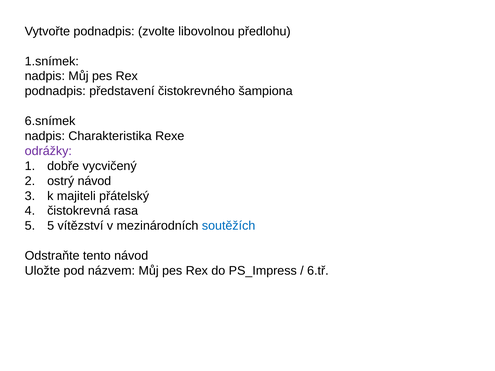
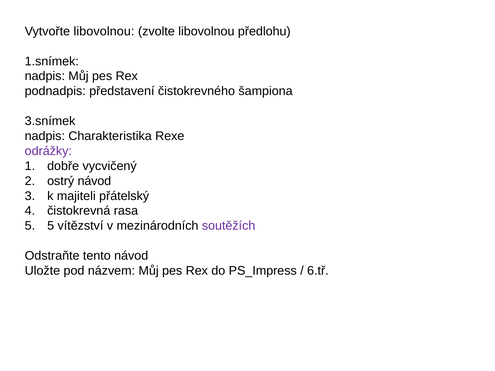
Vytvořte podnadpis: podnadpis -> libovolnou
6.snímek: 6.snímek -> 3.snímek
soutěžích colour: blue -> purple
